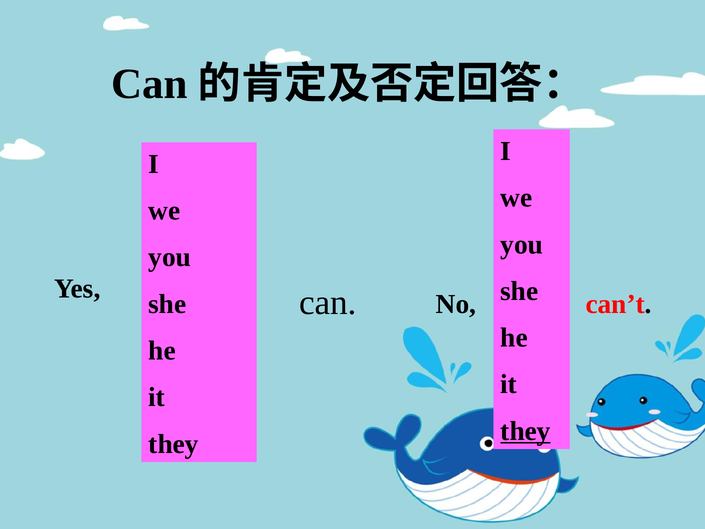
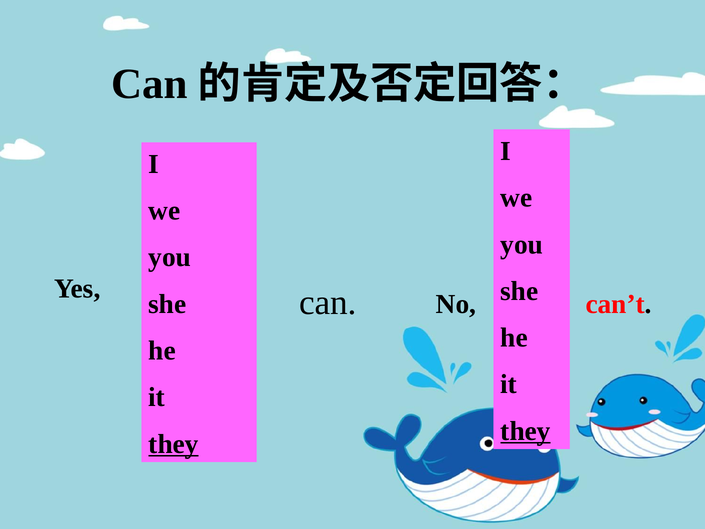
they at (173, 444) underline: none -> present
